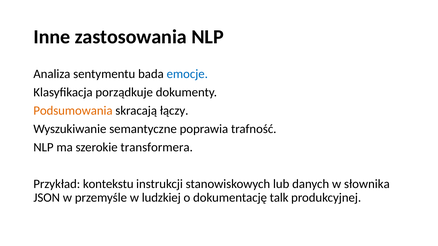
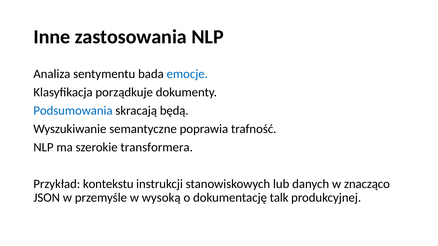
Podsumowania colour: orange -> blue
łączy: łączy -> będą
słownika: słownika -> znacząco
ludzkiej: ludzkiej -> wysoką
